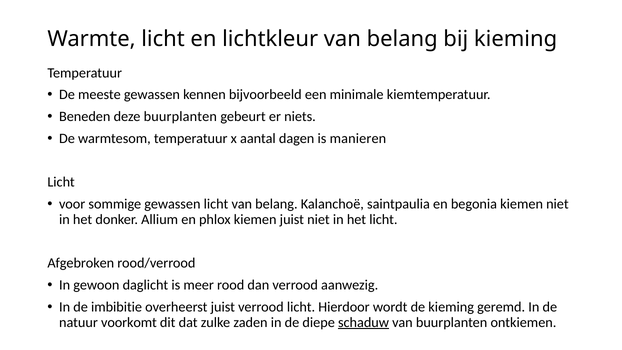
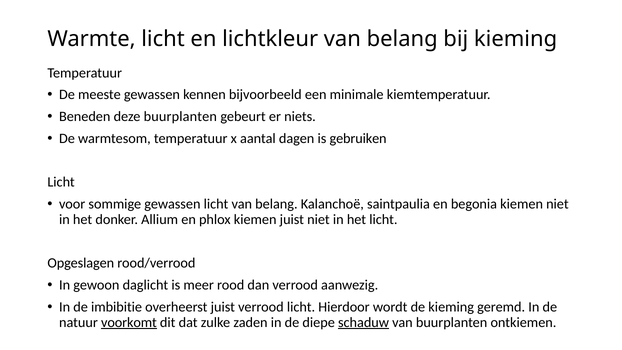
manieren: manieren -> gebruiken
Afgebroken: Afgebroken -> Opgeslagen
voorkomt underline: none -> present
